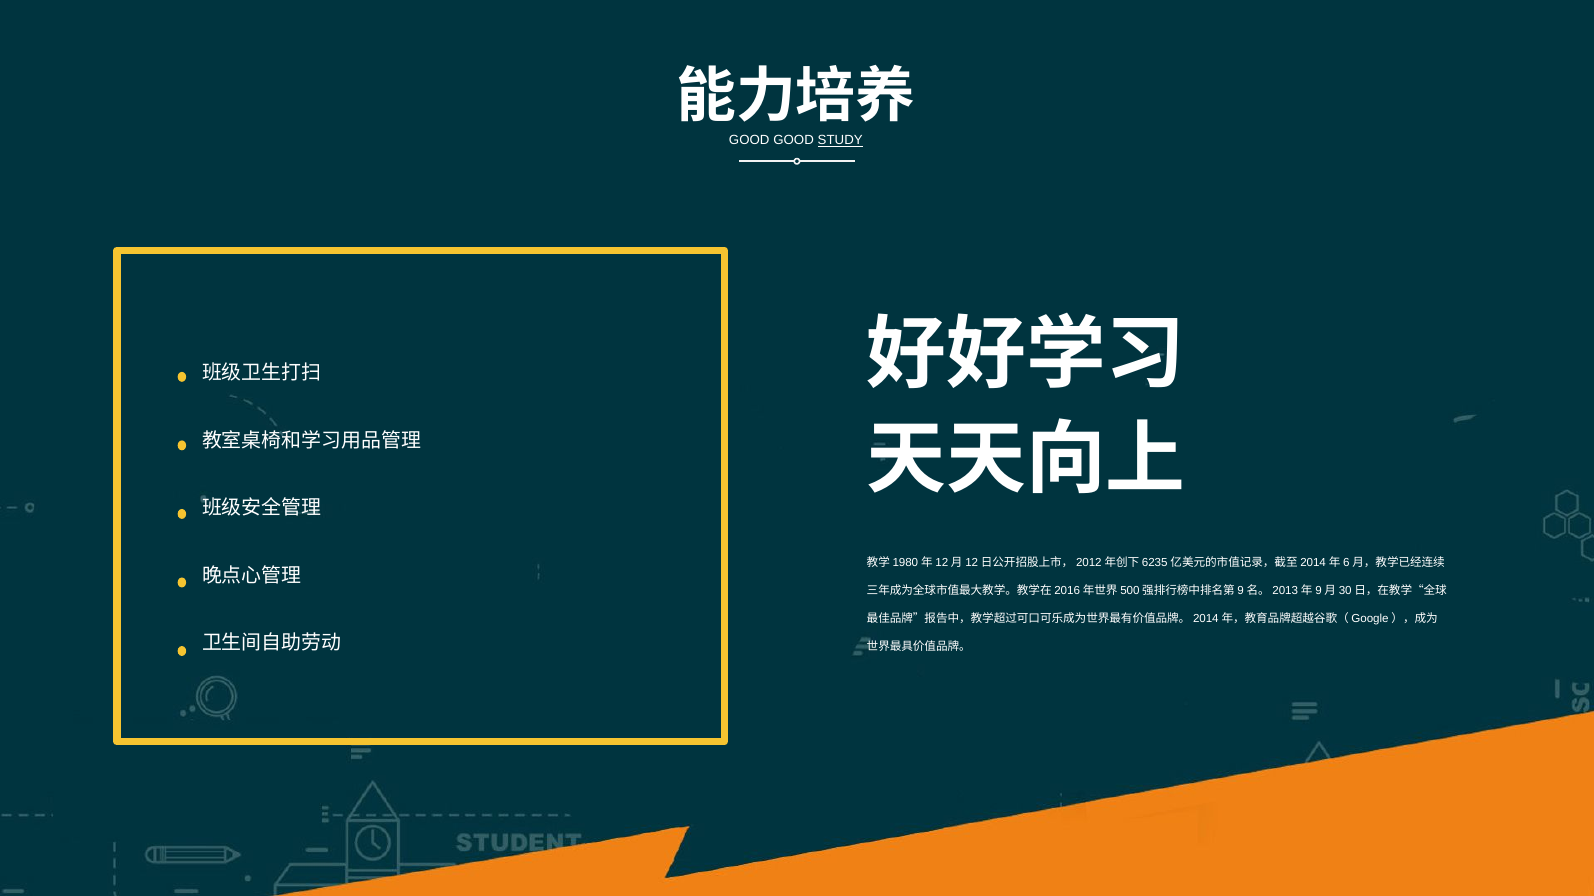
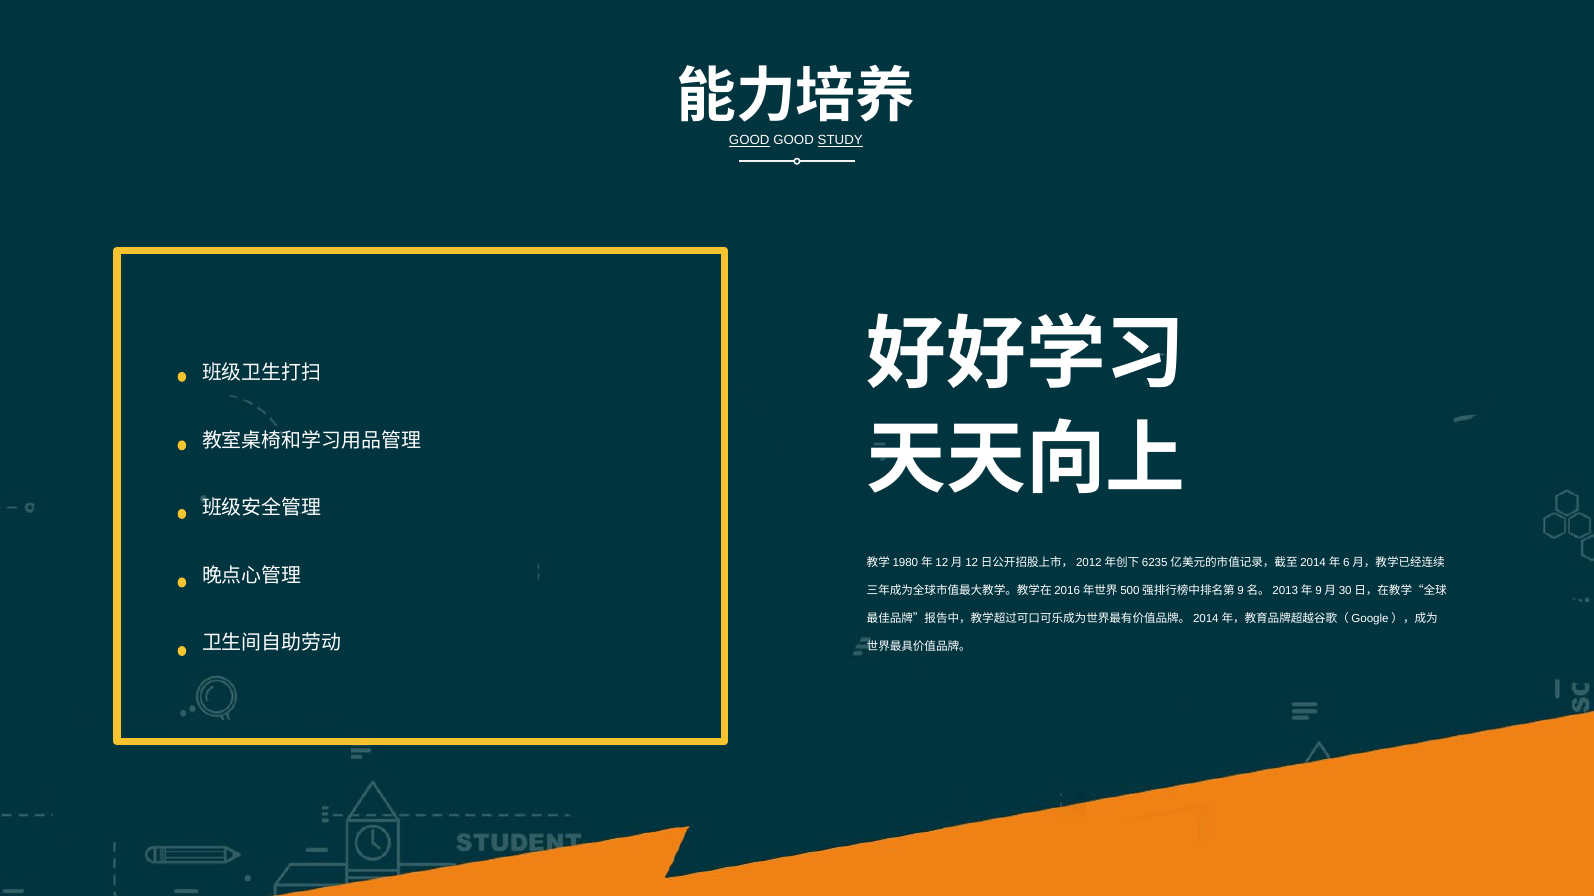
GOOD at (749, 140) underline: none -> present
